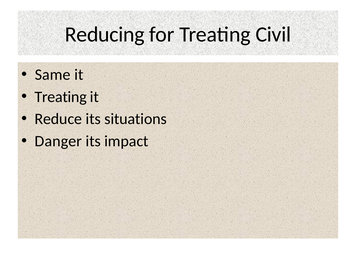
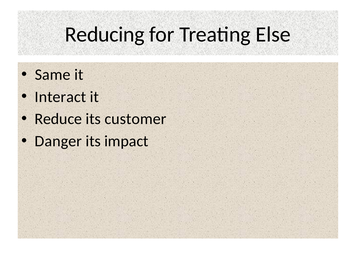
Civil: Civil -> Else
Treating at (61, 97): Treating -> Interact
situations: situations -> customer
